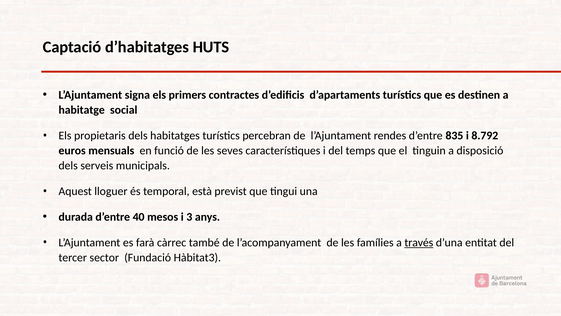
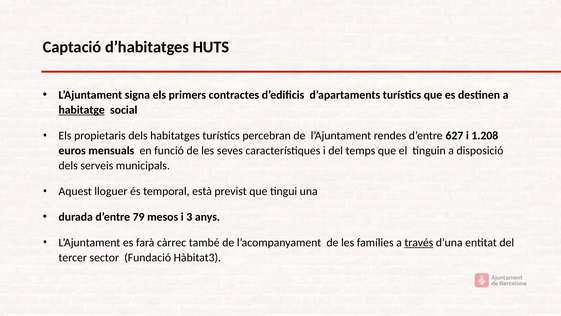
habitatge underline: none -> present
835: 835 -> 627
8.792: 8.792 -> 1.208
40: 40 -> 79
